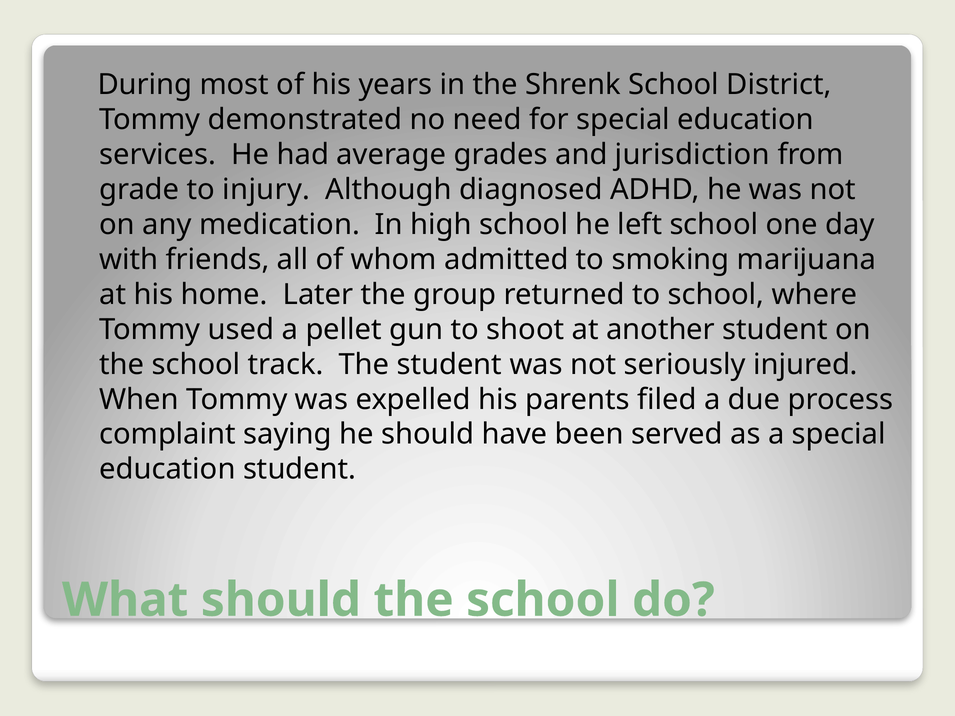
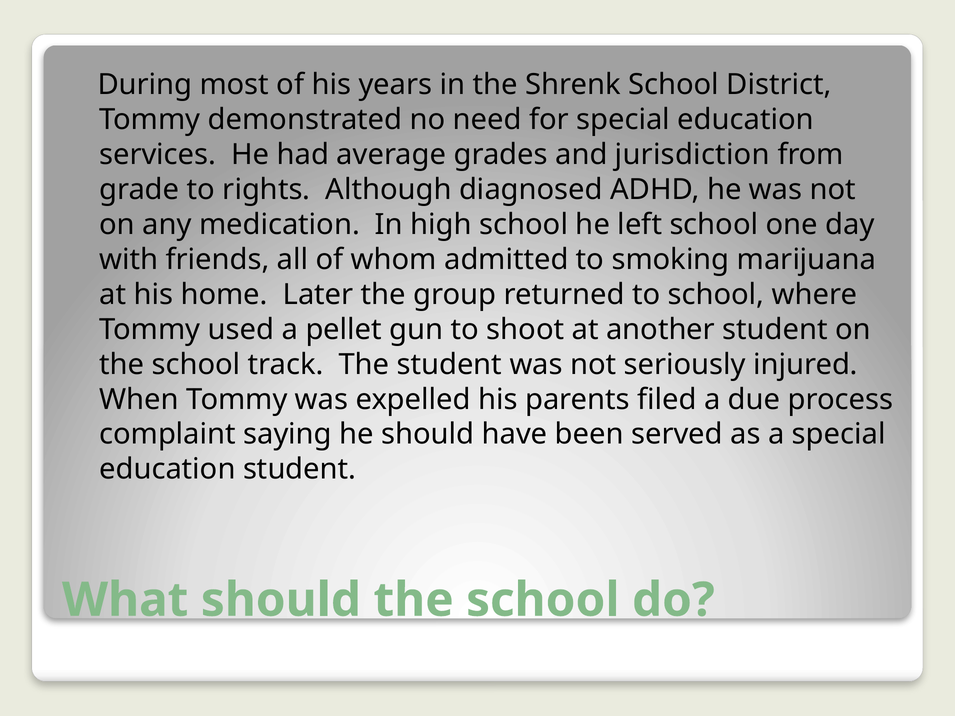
injury: injury -> rights
